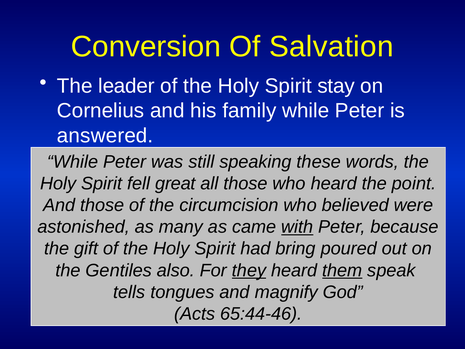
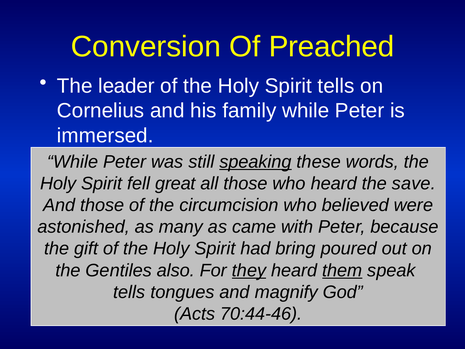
Salvation: Salvation -> Preached
Spirit stay: stay -> tells
answered: answered -> immersed
speaking underline: none -> present
point: point -> save
with underline: present -> none
65:44-46: 65:44-46 -> 70:44-46
